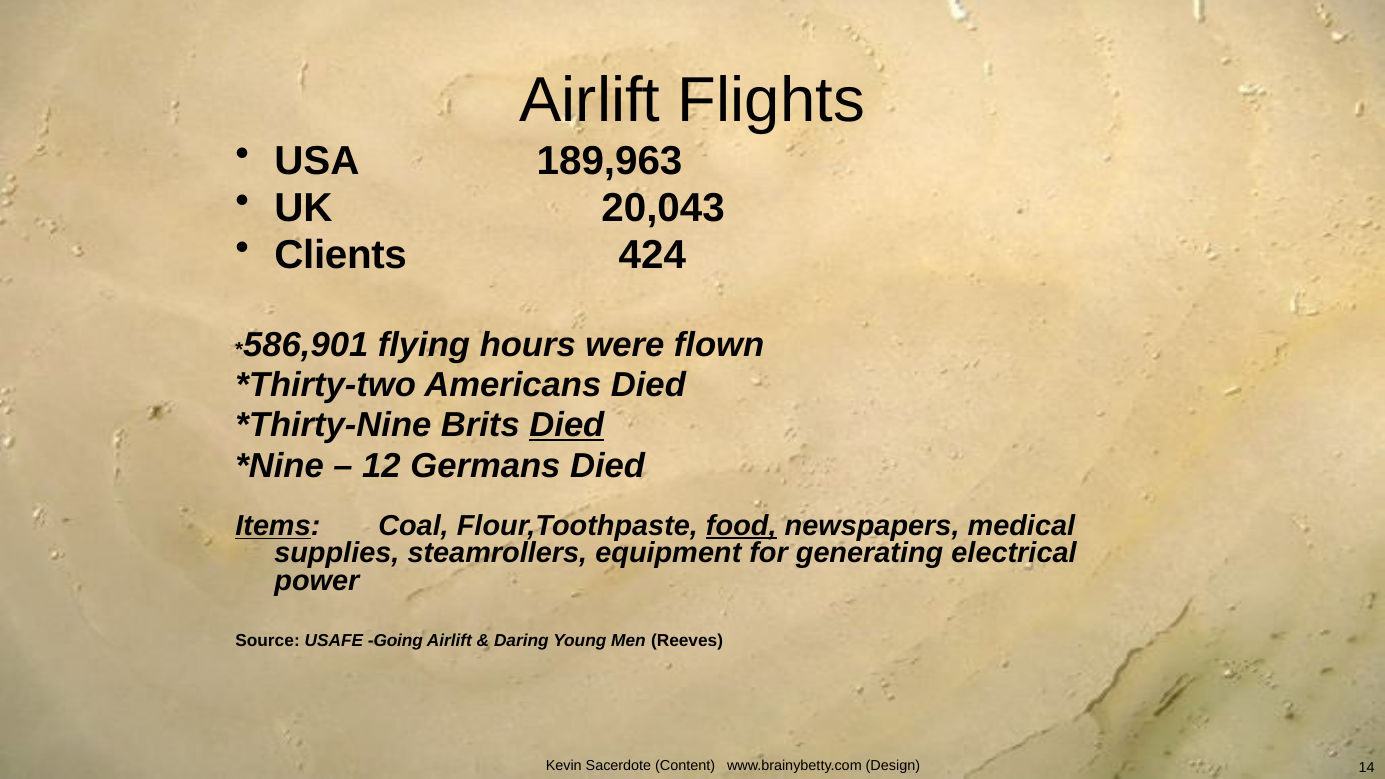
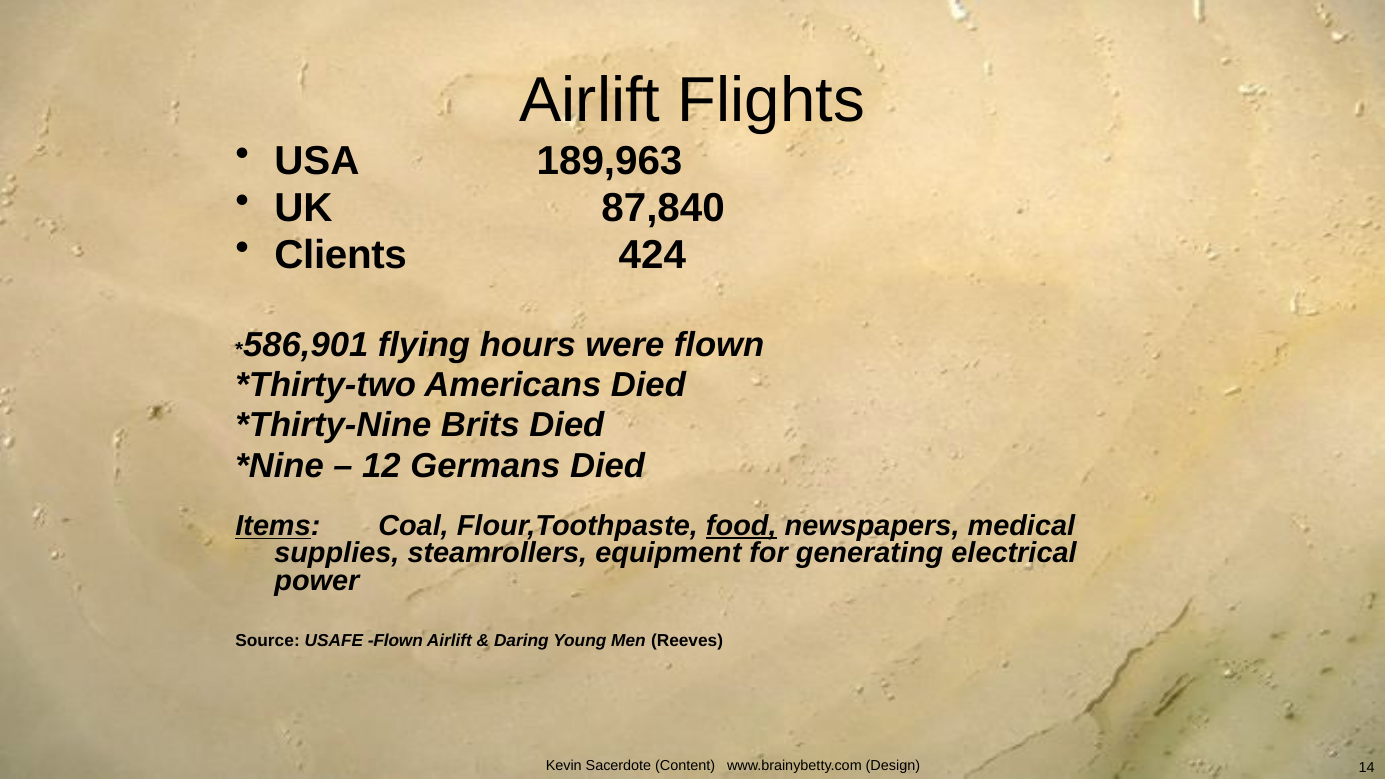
20,043: 20,043 -> 87,840
Died at (567, 426) underline: present -> none
USAFE Going: Going -> Flown
